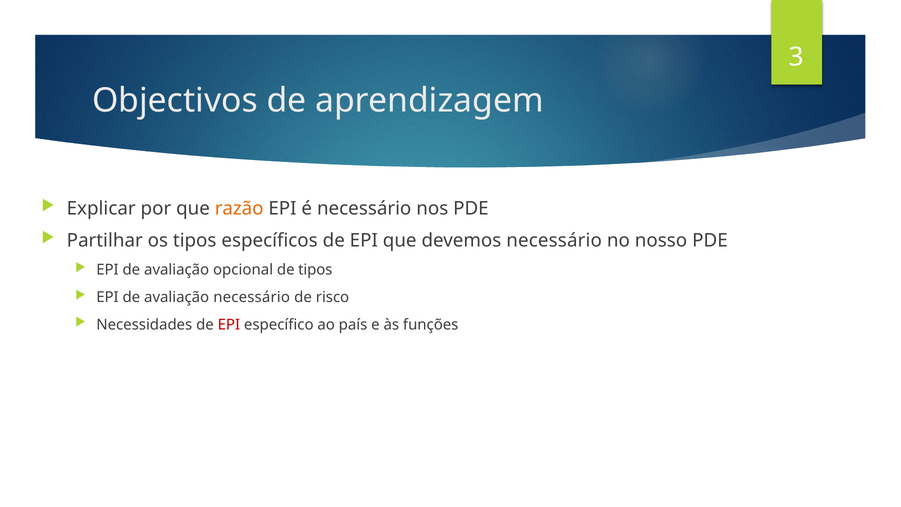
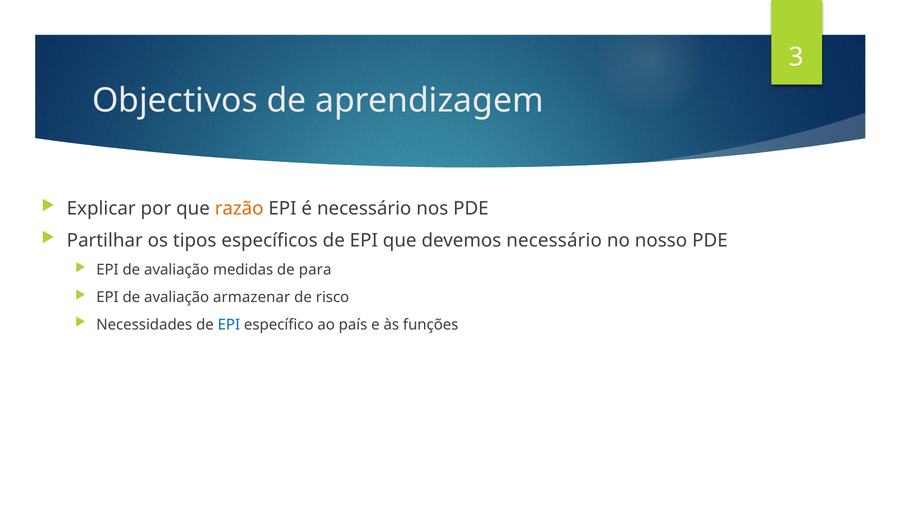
opcional: opcional -> medidas
de tipos: tipos -> para
avaliação necessário: necessário -> armazenar
EPI at (229, 324) colour: red -> blue
